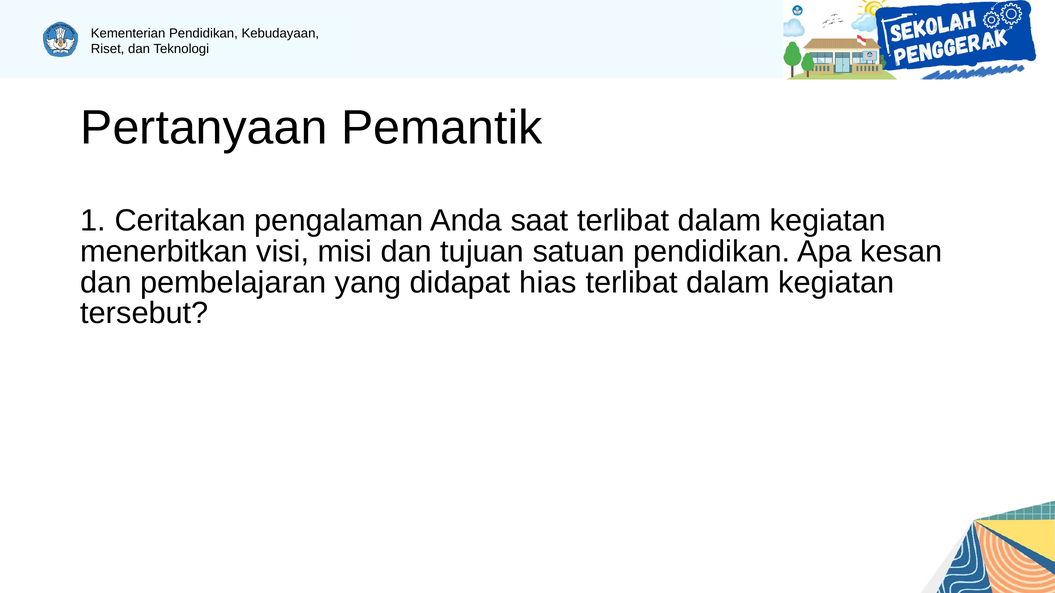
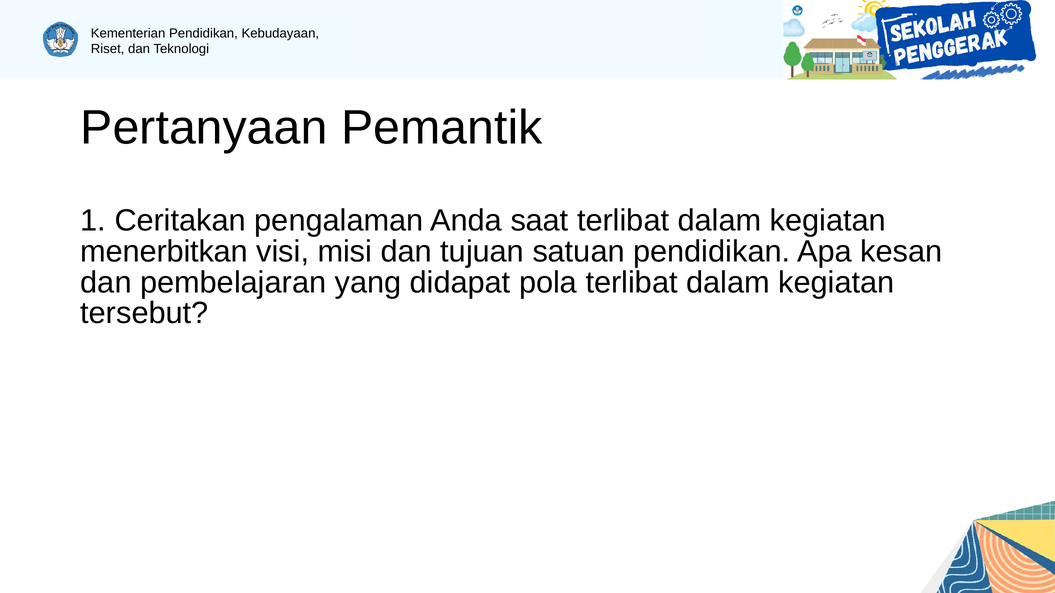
hias: hias -> pola
